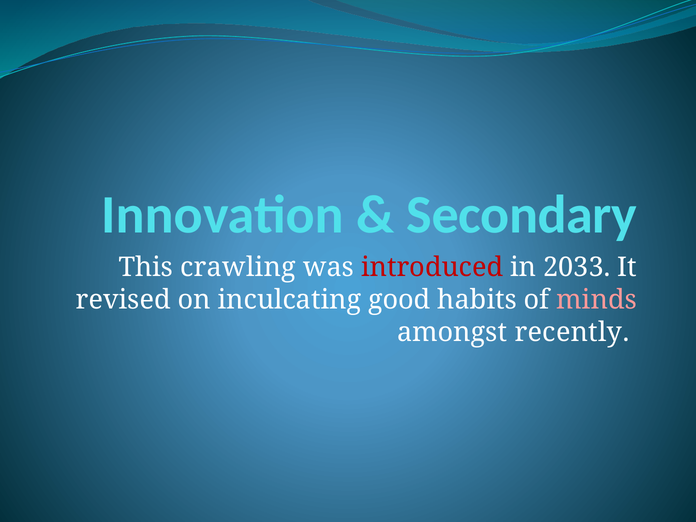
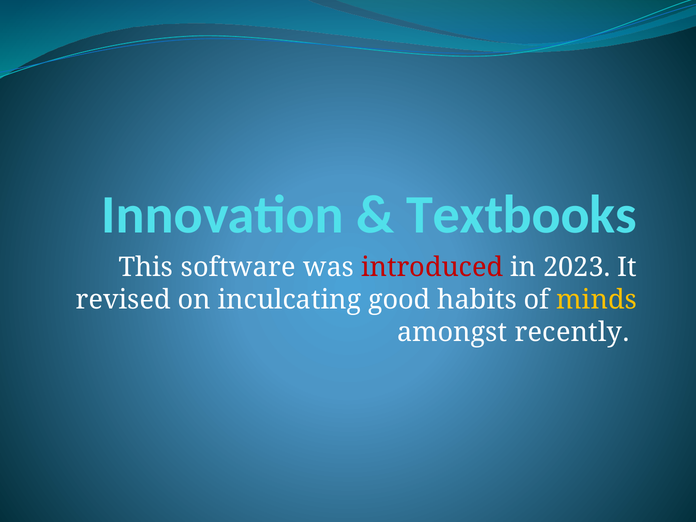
Secondary: Secondary -> Textbooks
crawling: crawling -> software
2033: 2033 -> 2023
minds colour: pink -> yellow
